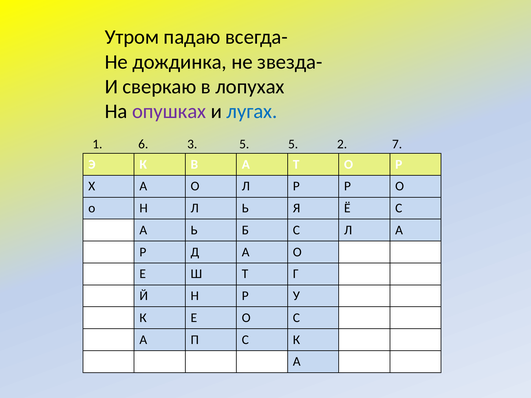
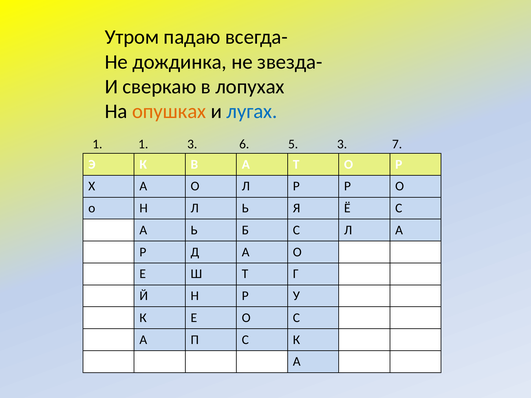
опушках colour: purple -> orange
1 6: 6 -> 1
3 5: 5 -> 6
5 2: 2 -> 3
